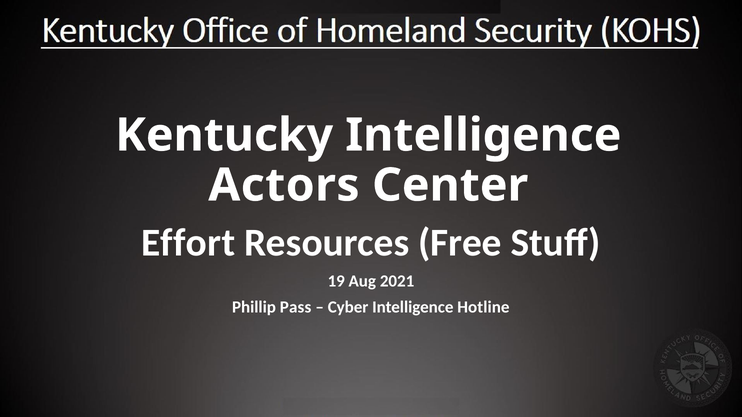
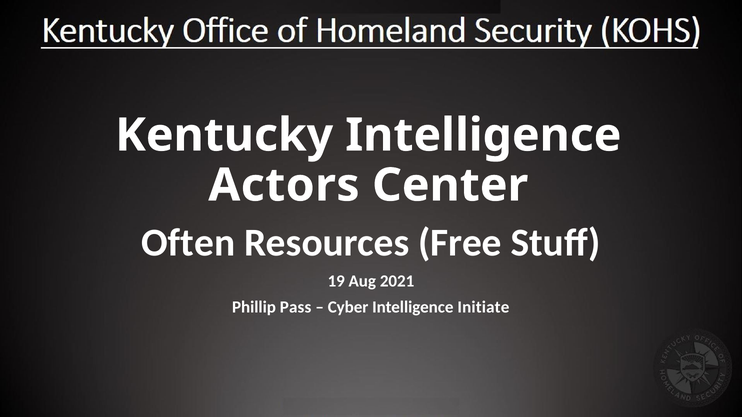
Effort: Effort -> Often
Hotline: Hotline -> Initiate
